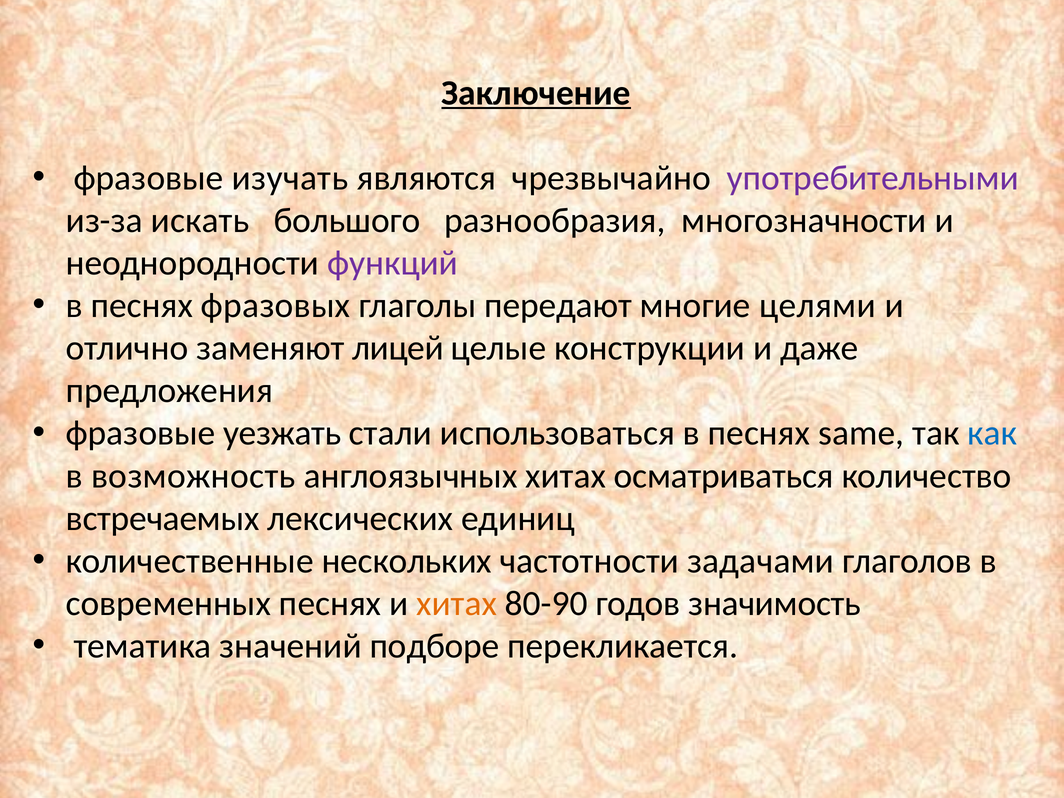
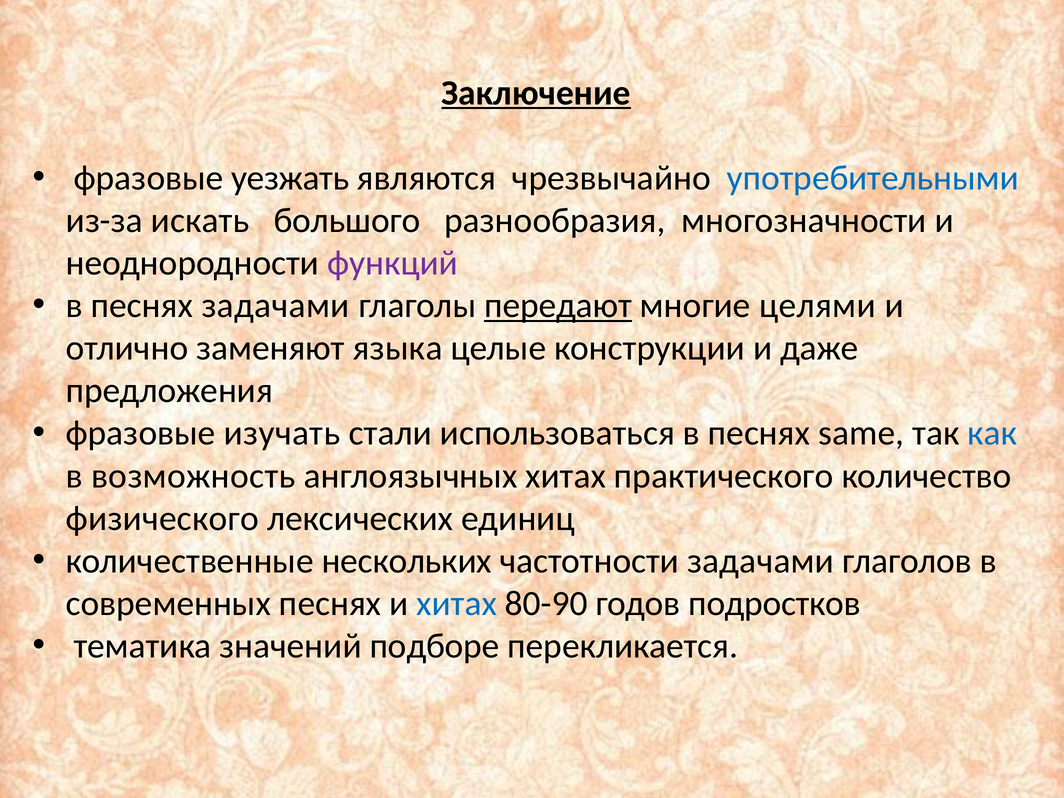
изучать: изучать -> уезжать
употребительными colour: purple -> blue
песнях фразовых: фразовых -> задачами
передают underline: none -> present
лицей: лицей -> языка
уезжать: уезжать -> изучать
осматриваться: осматриваться -> практического
встречаемых: встречаемых -> физического
хитах at (457, 604) colour: orange -> blue
значимость: значимость -> подростков
